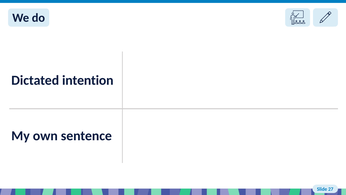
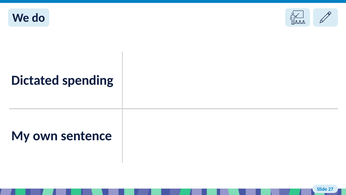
intention: intention -> spending
